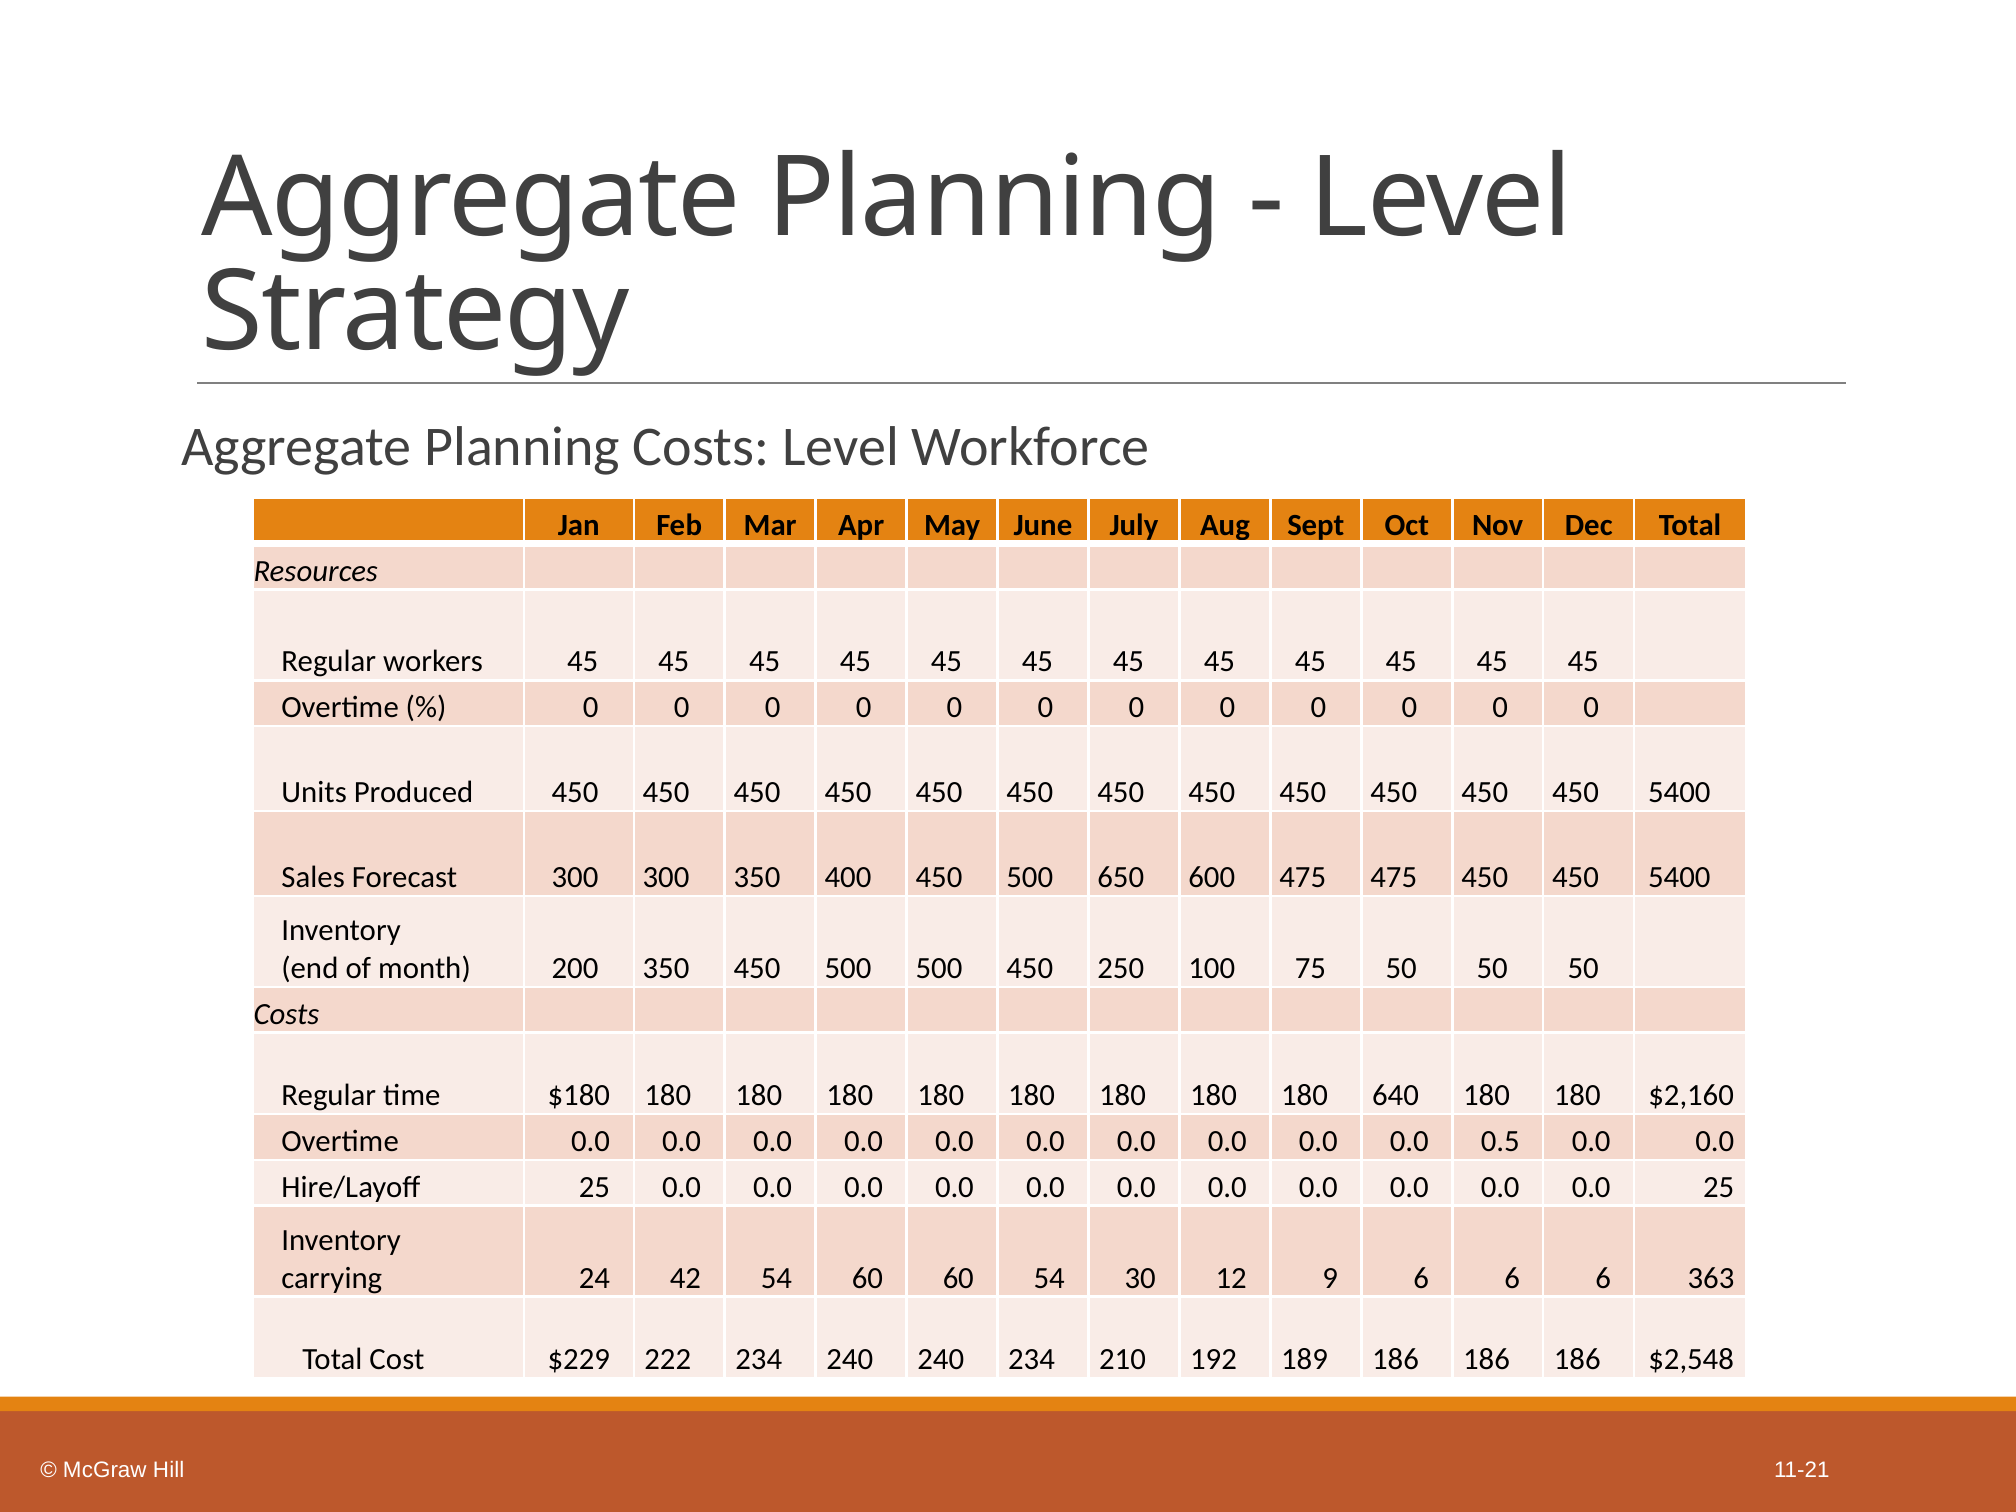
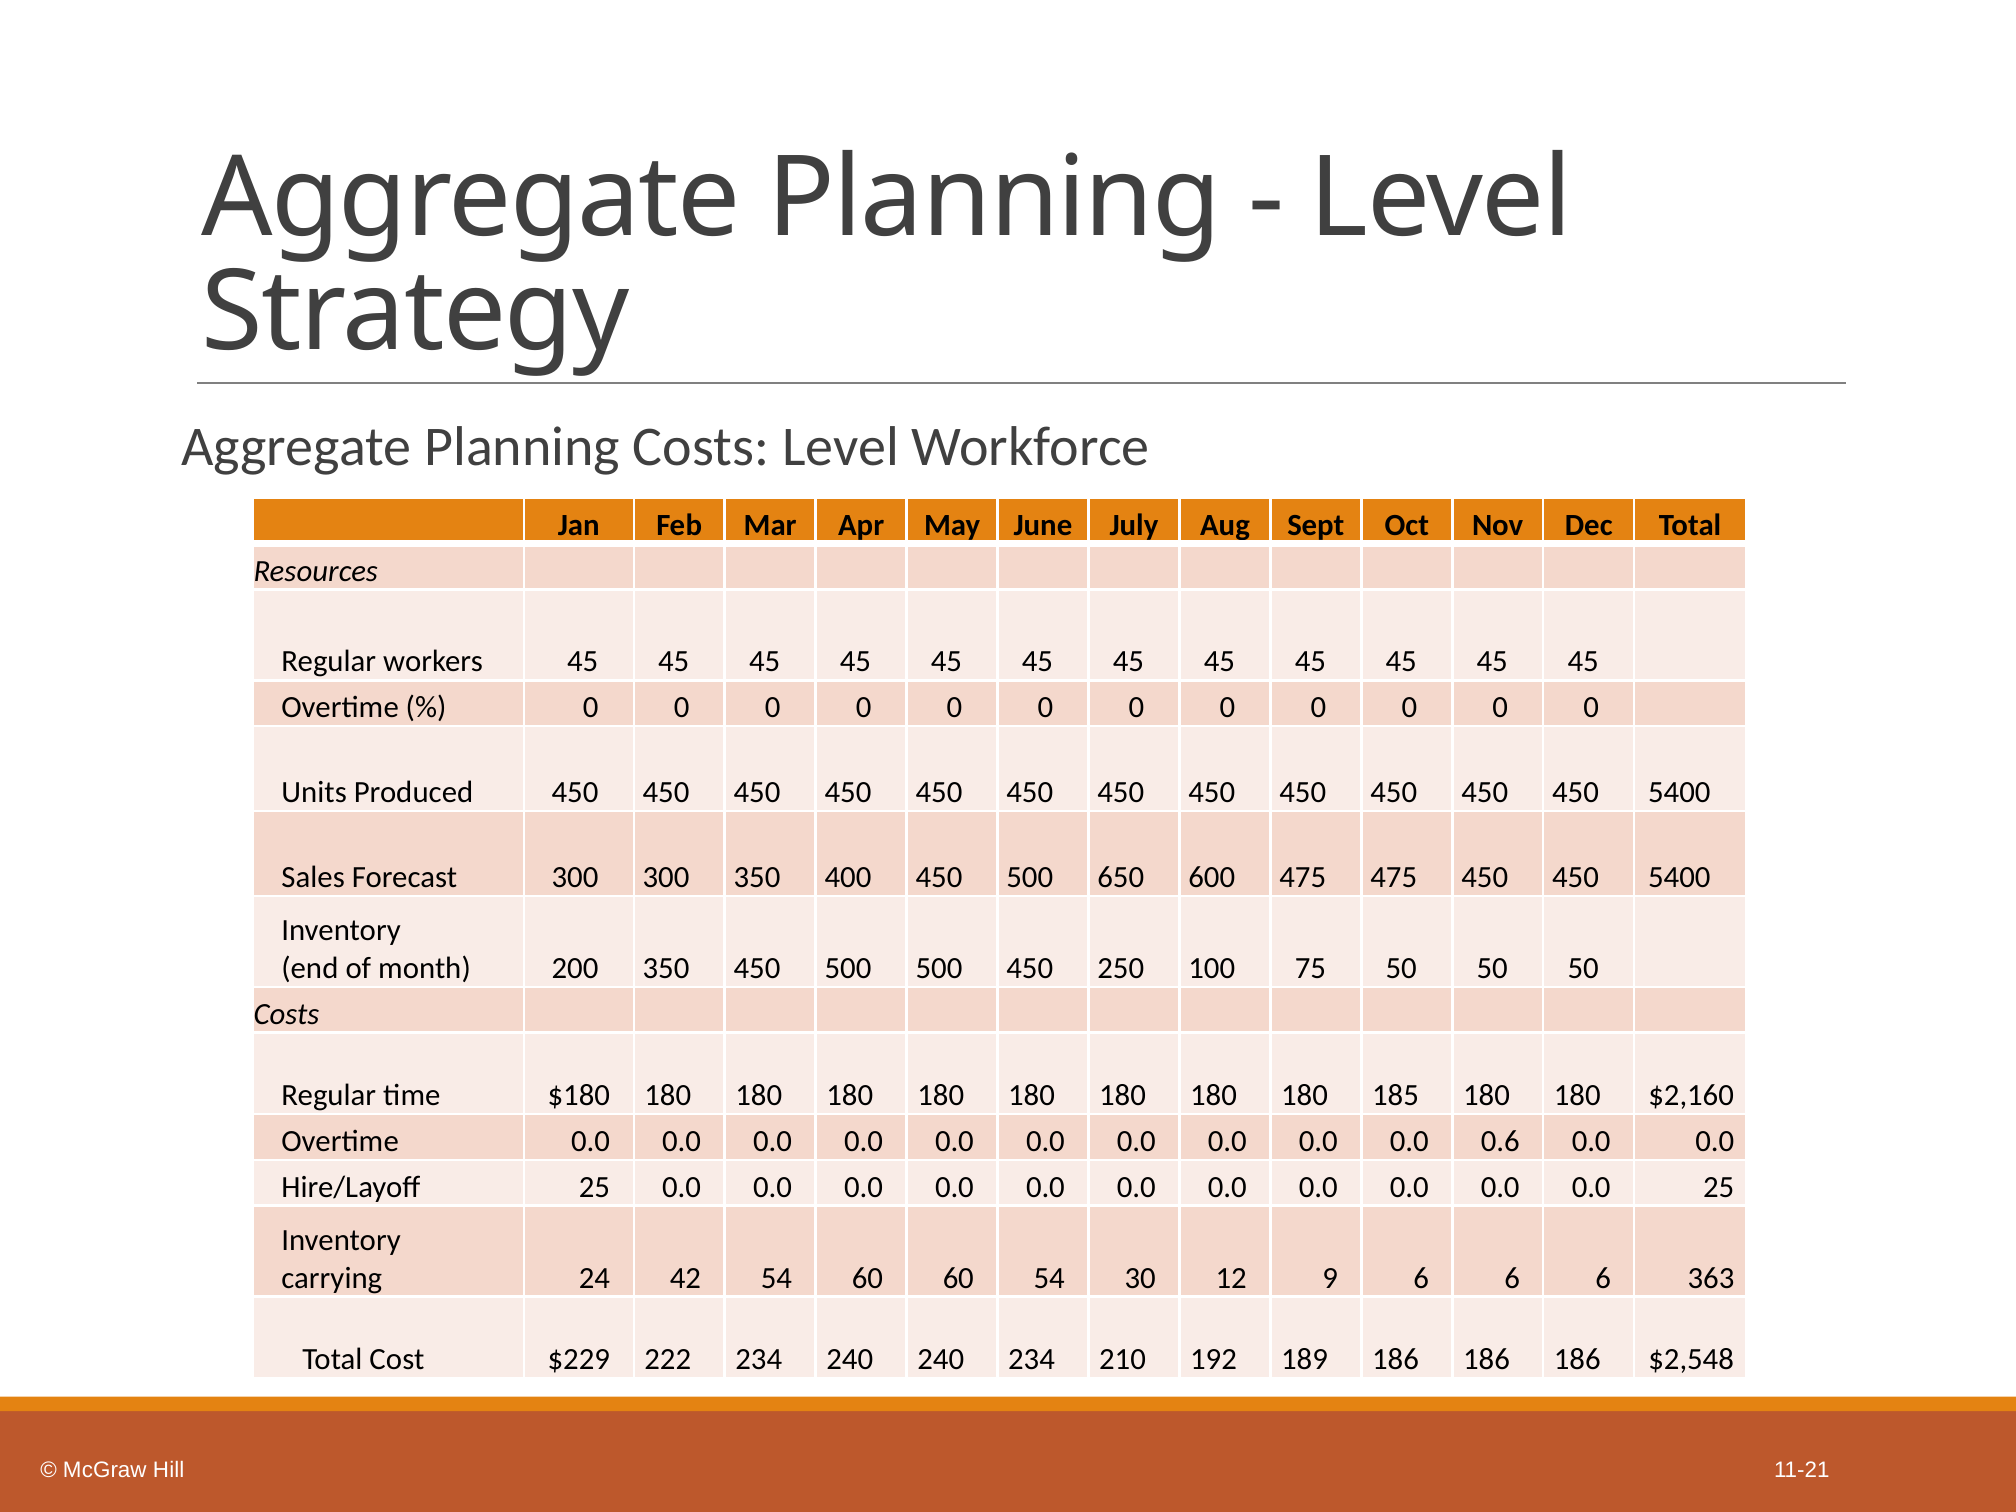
640: 640 -> 185
0.5: 0.5 -> 0.6
